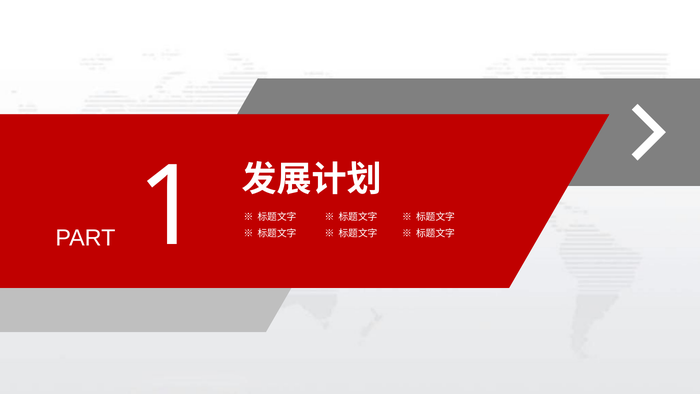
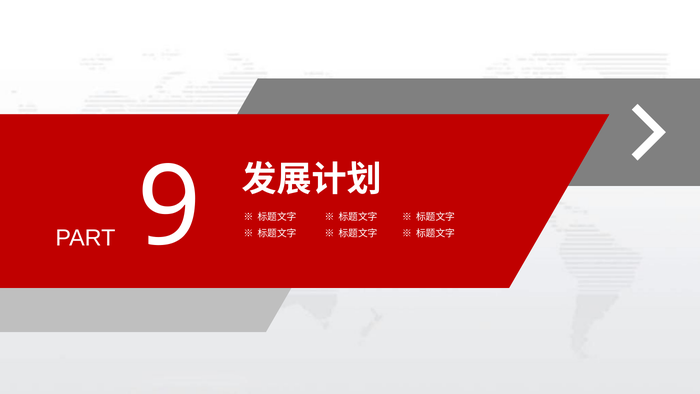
1: 1 -> 9
